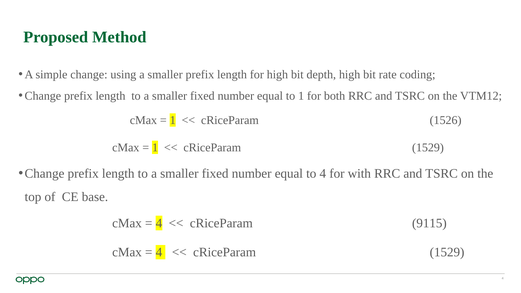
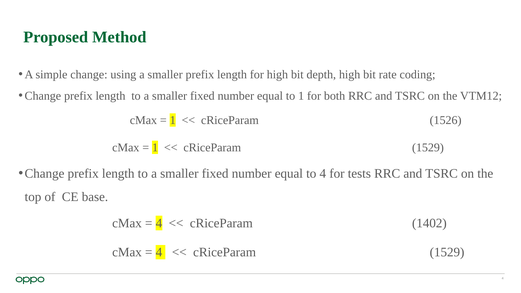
with: with -> tests
9115: 9115 -> 1402
